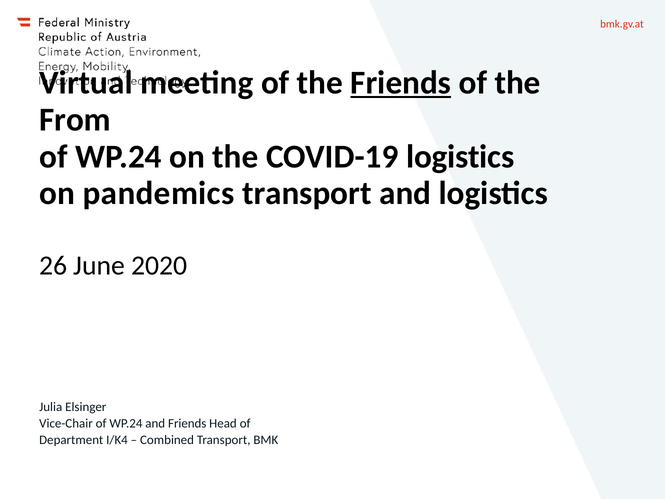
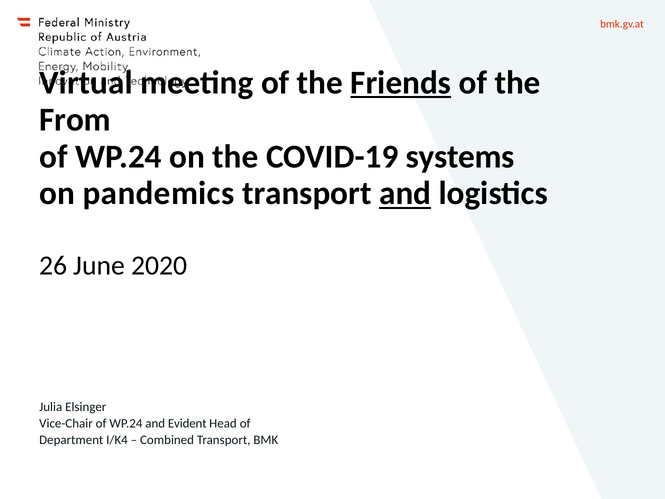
COVID-19 logistics: logistics -> systems
and at (405, 193) underline: none -> present
and Friends: Friends -> Evident
